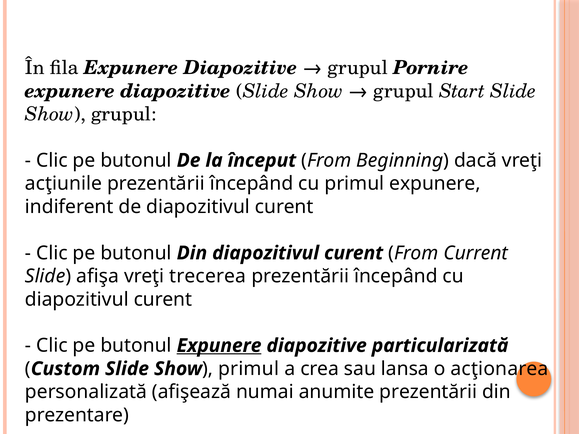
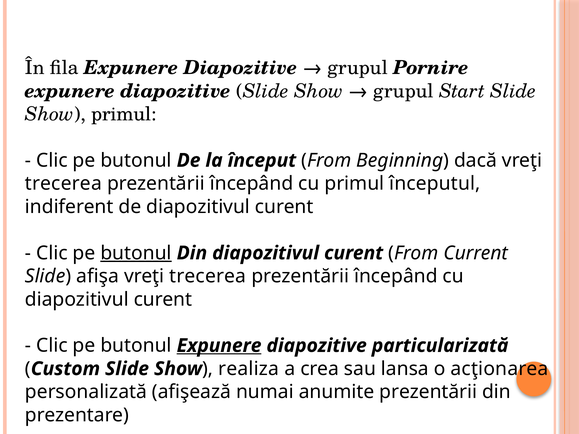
Show grupul: grupul -> primul
acţiunile at (63, 184): acţiunile -> trecerea
primul expunere: expunere -> începutul
butonul at (136, 253) underline: none -> present
primul at (249, 369): primul -> realiza
